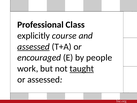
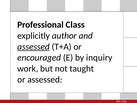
course: course -> author
people: people -> inquiry
taught underline: present -> none
